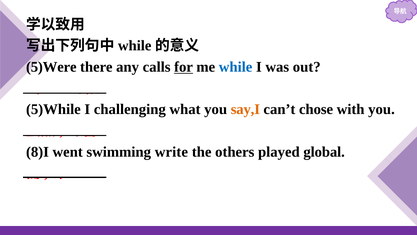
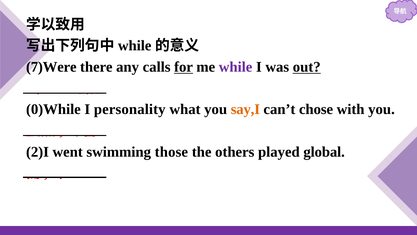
5)Were: 5)Were -> 7)Were
while at (236, 67) colour: blue -> purple
out underline: none -> present
5)While: 5)While -> 0)While
challenging: challenging -> personality
8)I: 8)I -> 2)I
write: write -> those
